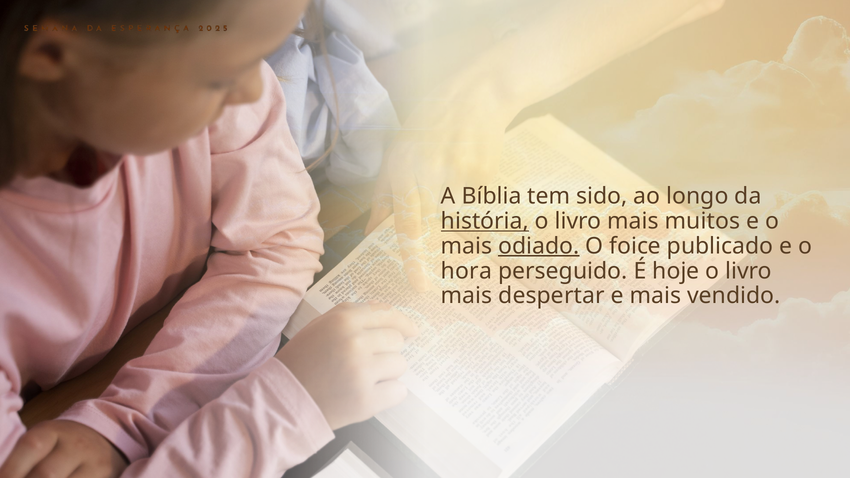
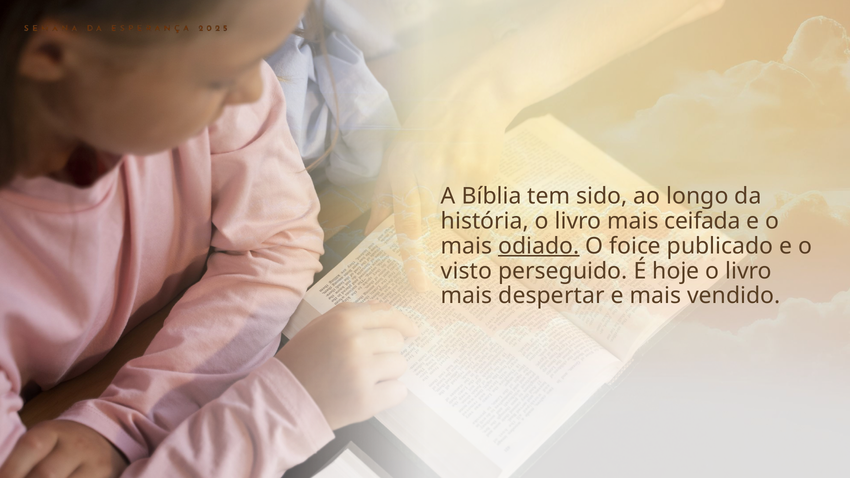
história underline: present -> none
muitos: muitos -> ceifada
hora: hora -> visto
